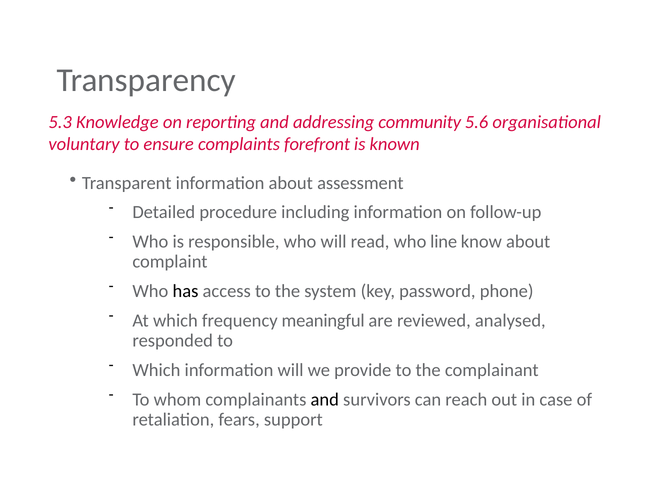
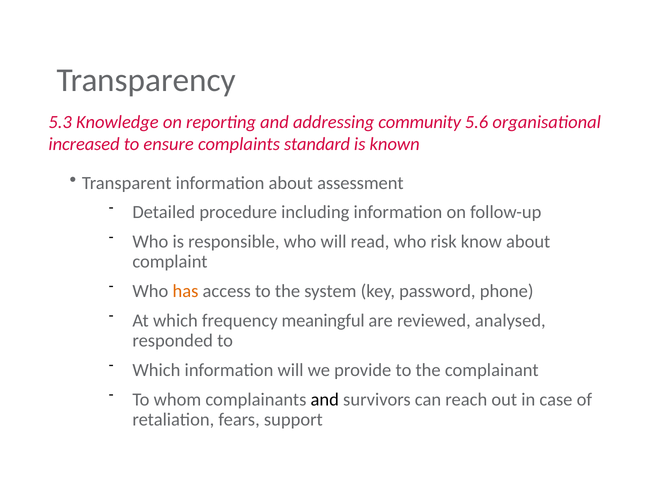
voluntary: voluntary -> increased
forefront: forefront -> standard
line: line -> risk
has colour: black -> orange
